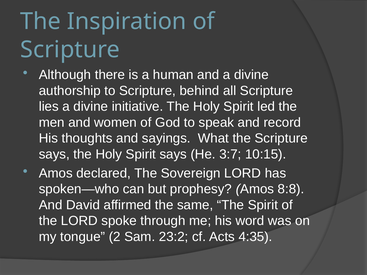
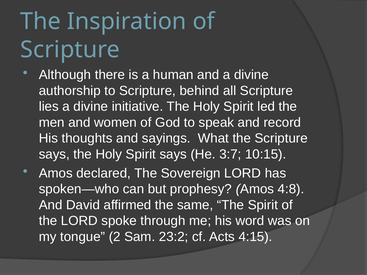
8:8: 8:8 -> 4:8
4:35: 4:35 -> 4:15
